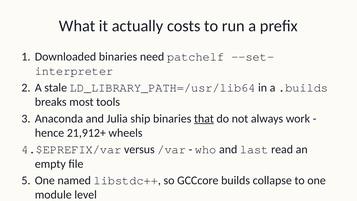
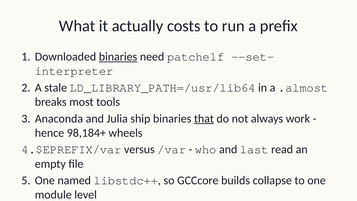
binaries at (118, 57) underline: none -> present
.builds: .builds -> .almost
21,912+: 21,912+ -> 98,184+
